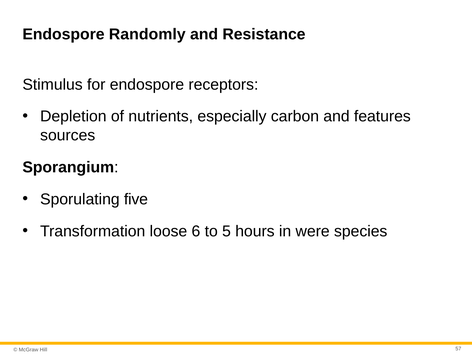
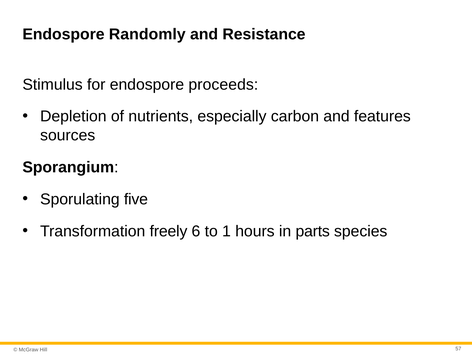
receptors: receptors -> proceeds
loose: loose -> freely
5: 5 -> 1
were: were -> parts
